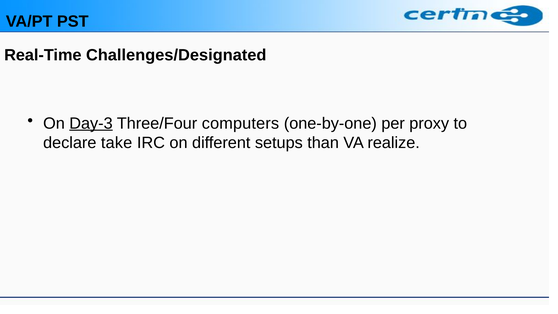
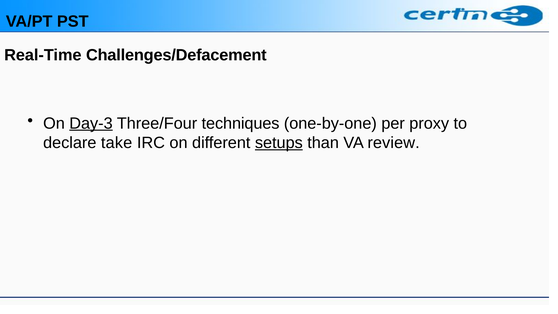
Challenges/Designated: Challenges/Designated -> Challenges/Defacement
computers: computers -> techniques
setups underline: none -> present
realize: realize -> review
